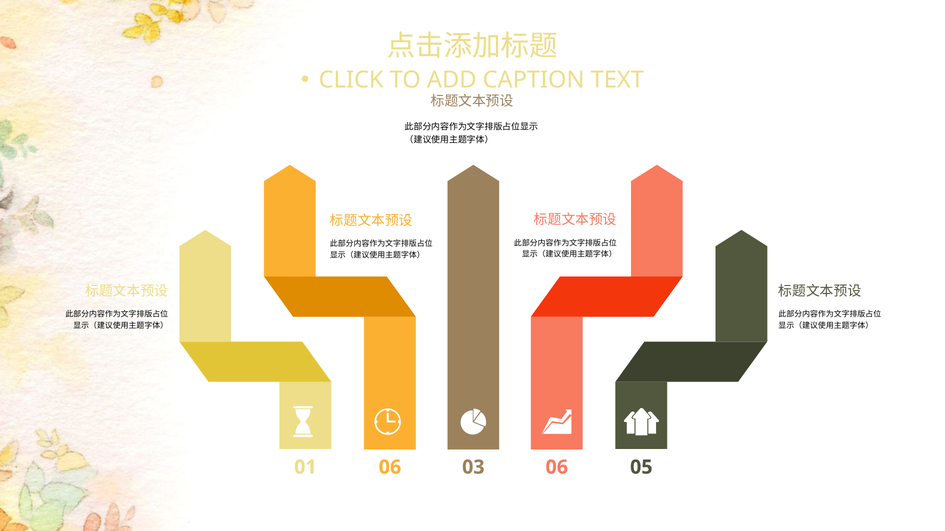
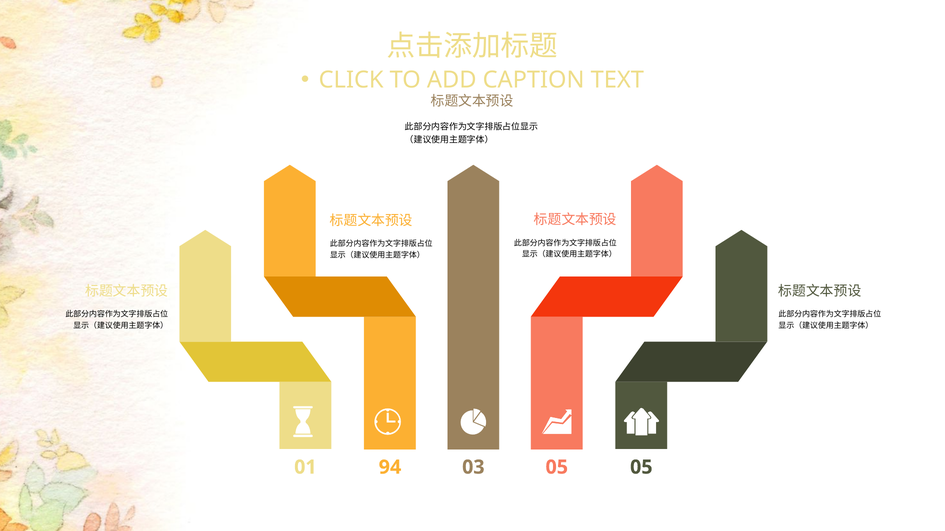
01 06: 06 -> 94
03 06: 06 -> 05
